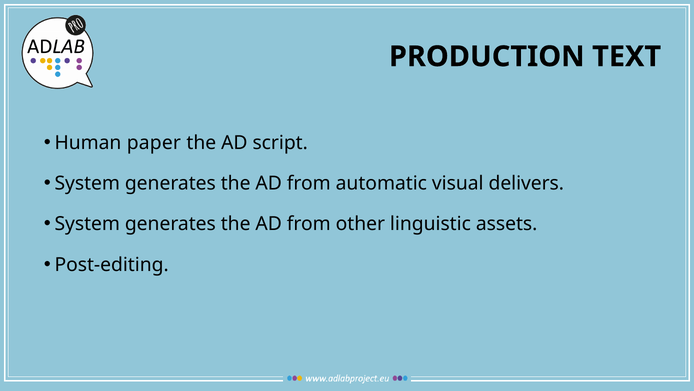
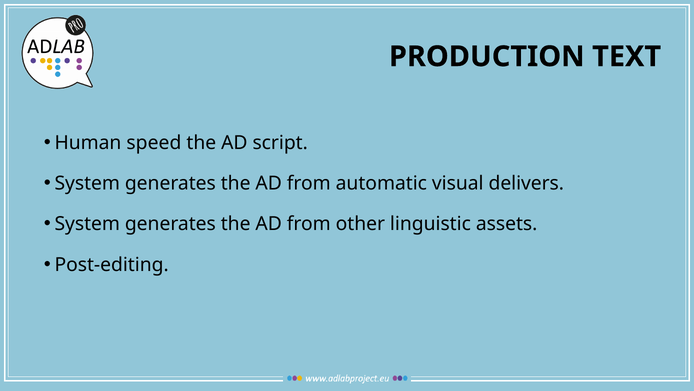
paper: paper -> speed
